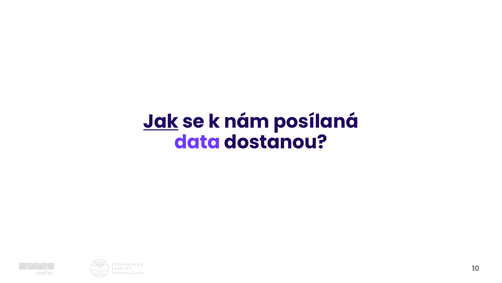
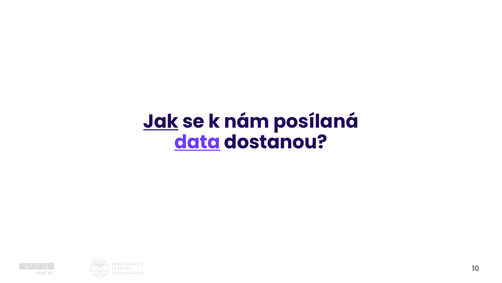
data underline: none -> present
